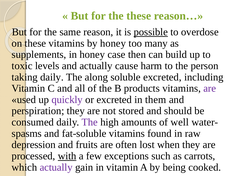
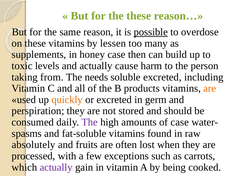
by honey: honey -> lessen
taking daily: daily -> from
along: along -> needs
are at (210, 88) colour: purple -> orange
quickly colour: purple -> orange
them: them -> germ
of well: well -> case
depression: depression -> absolutely
with underline: present -> none
